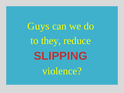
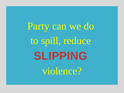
Guys: Guys -> Party
they: they -> spill
